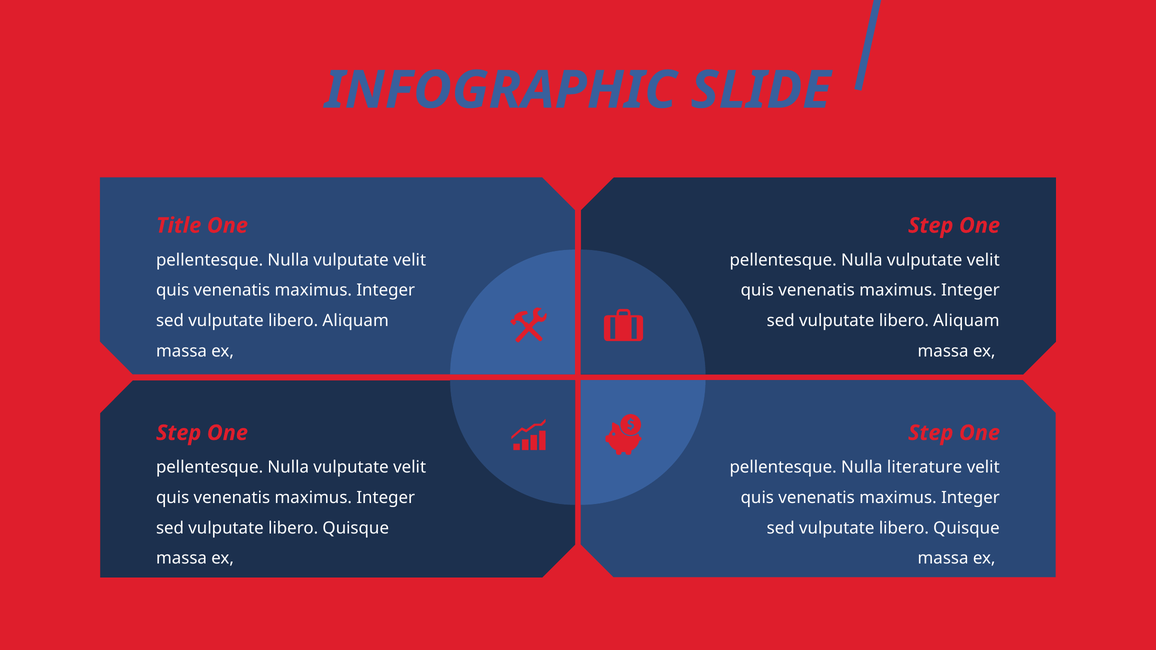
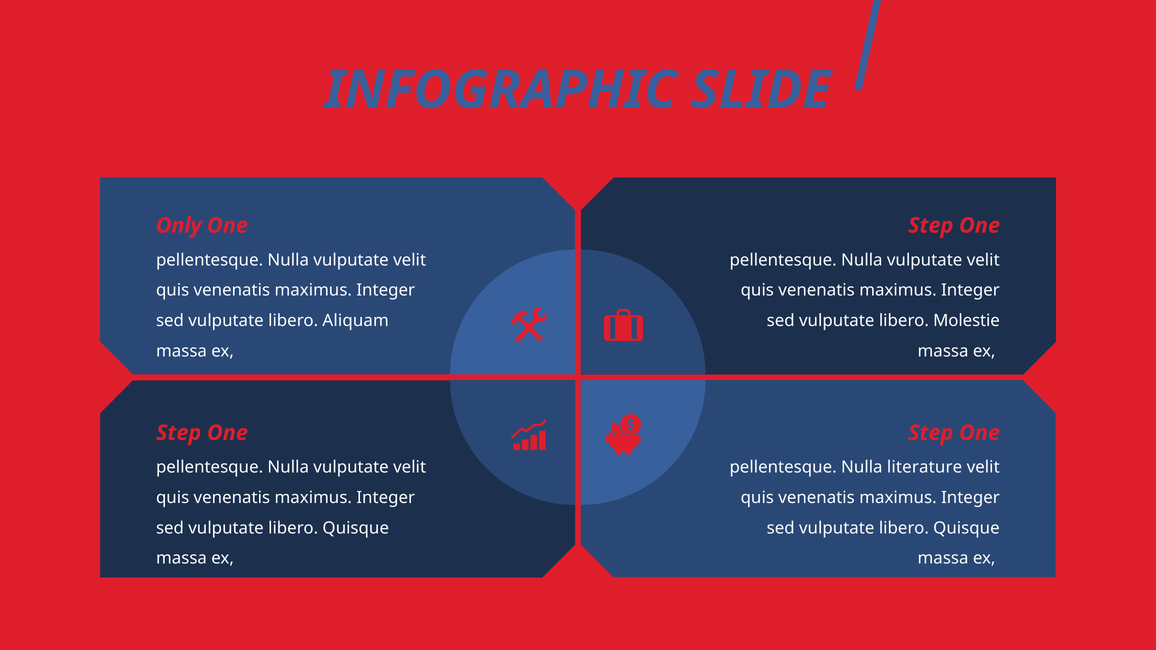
Title: Title -> Only
Aliquam at (966, 321): Aliquam -> Molestie
